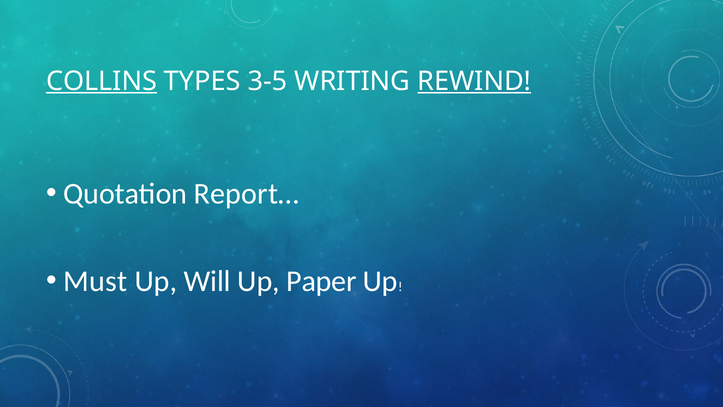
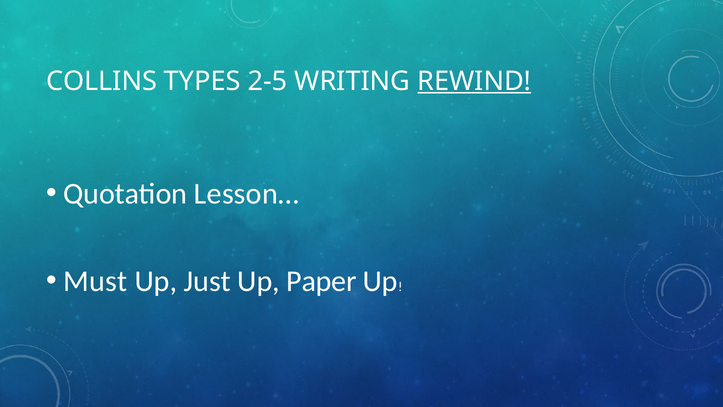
COLLINS underline: present -> none
3-5: 3-5 -> 2-5
Report…: Report… -> Lesson…
Will: Will -> Just
